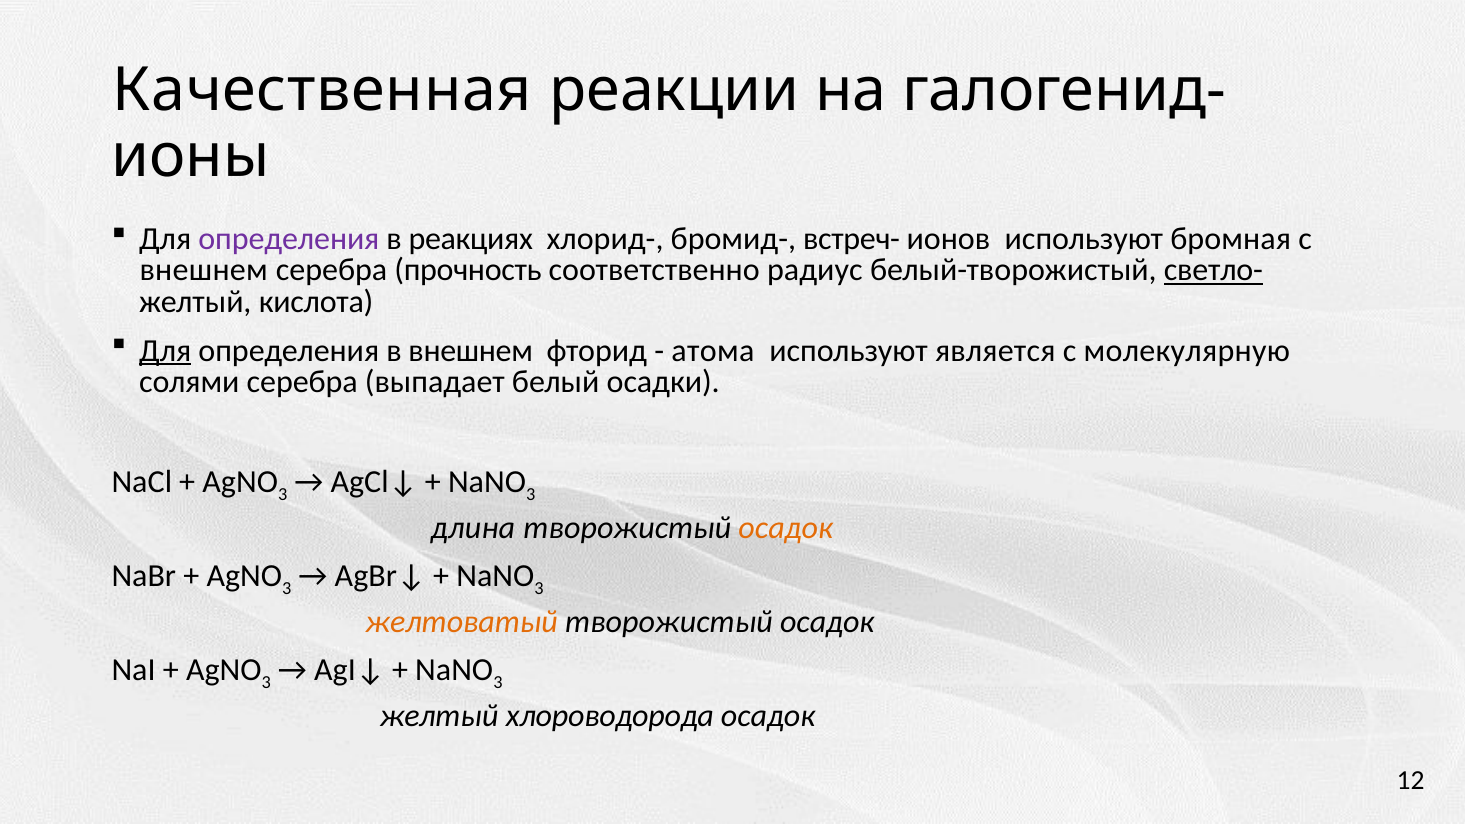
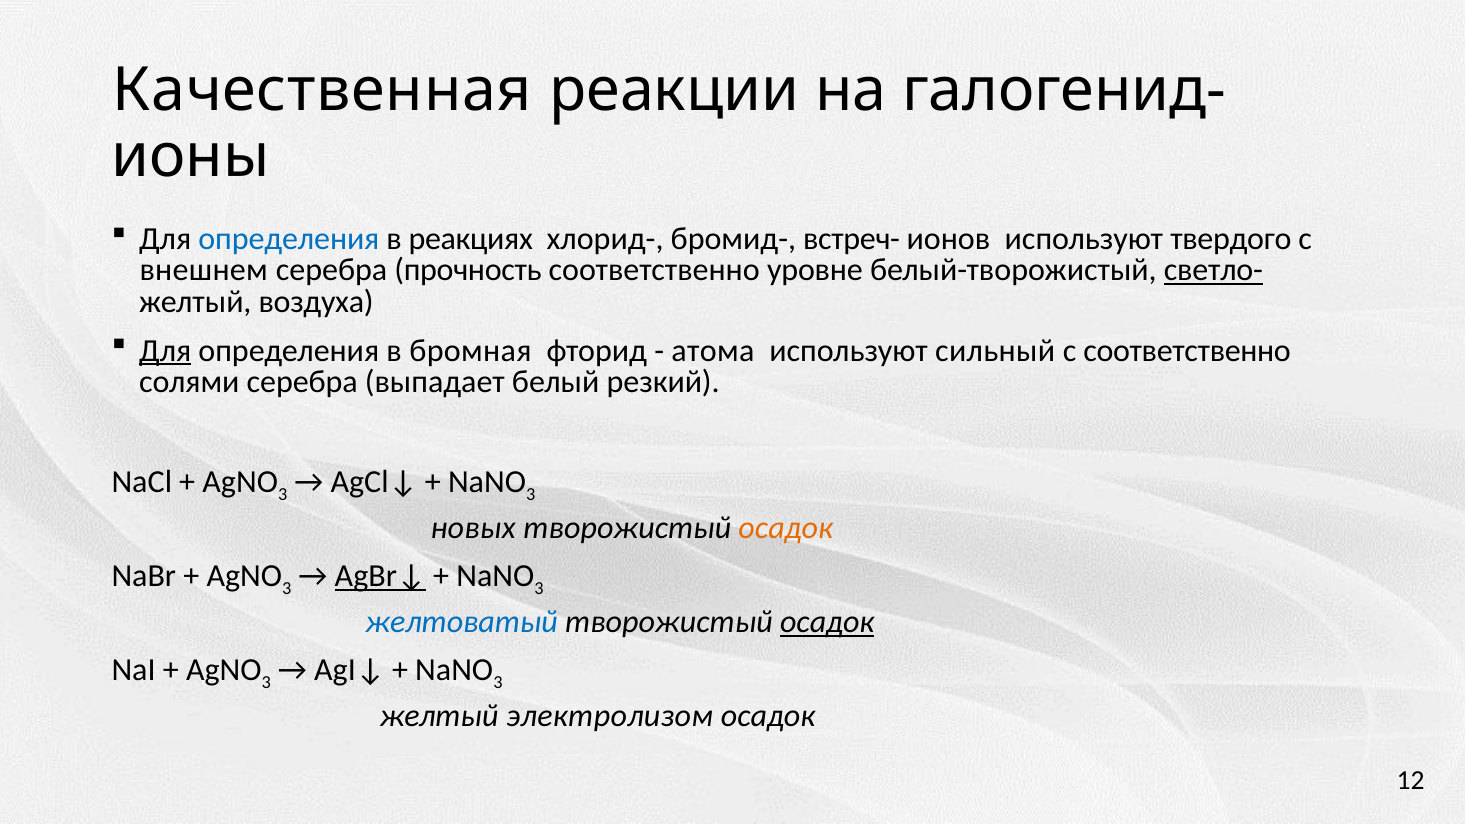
определения at (289, 239) colour: purple -> blue
бромная: бромная -> твердого
радиус: радиус -> уровне
кислота: кислота -> воздуха
в внешнем: внешнем -> бромная
является: является -> сильный
с молекулярную: молекулярную -> соответственно
осадки: осадки -> резкий
длина: длина -> новых
AgBr↓ underline: none -> present
желтоватый colour: orange -> blue
осадок at (827, 622) underline: none -> present
хлороводорода: хлороводорода -> электролизом
